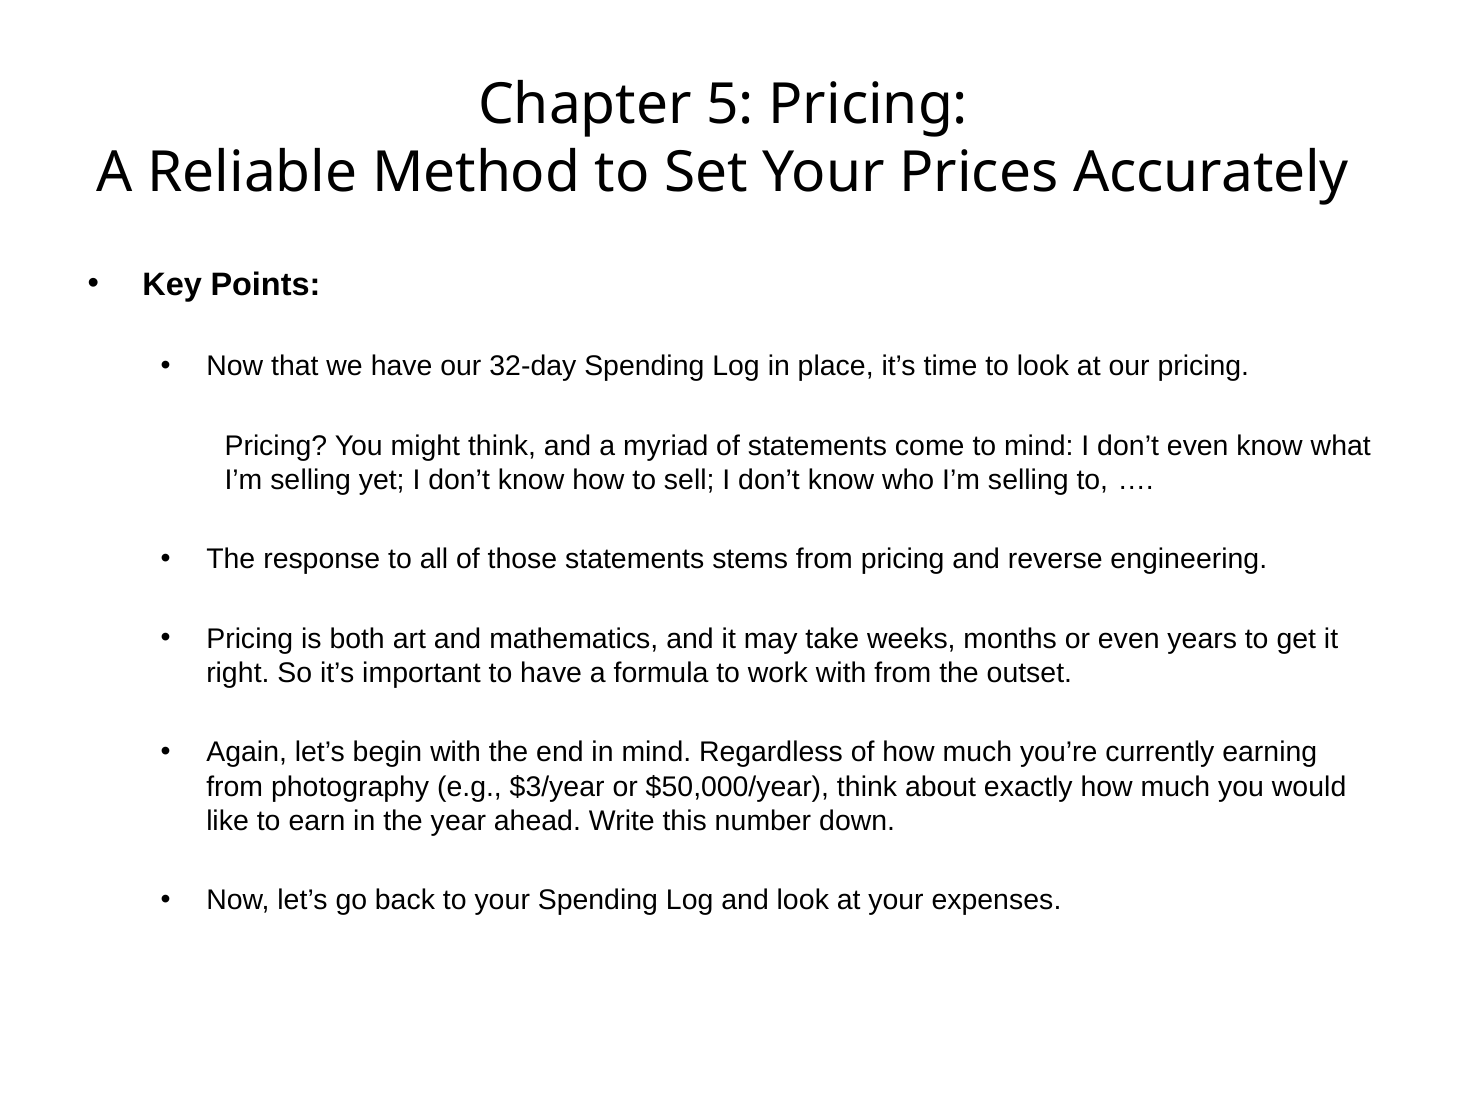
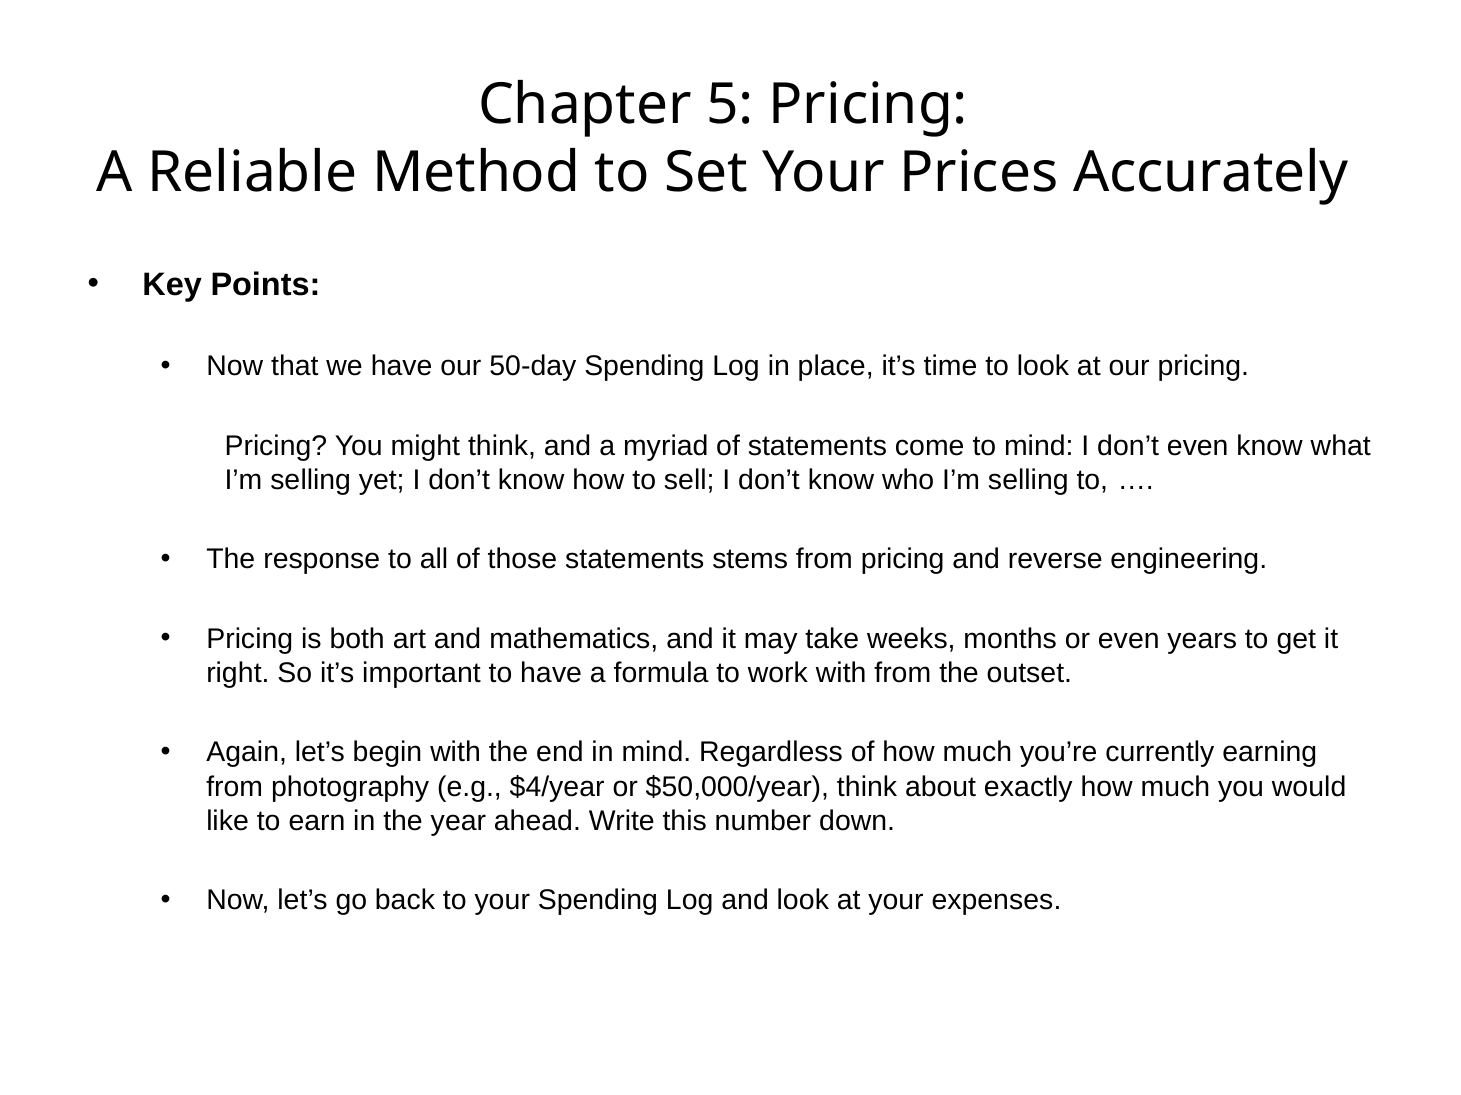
32-day: 32-day -> 50-day
$3/year: $3/year -> $4/year
